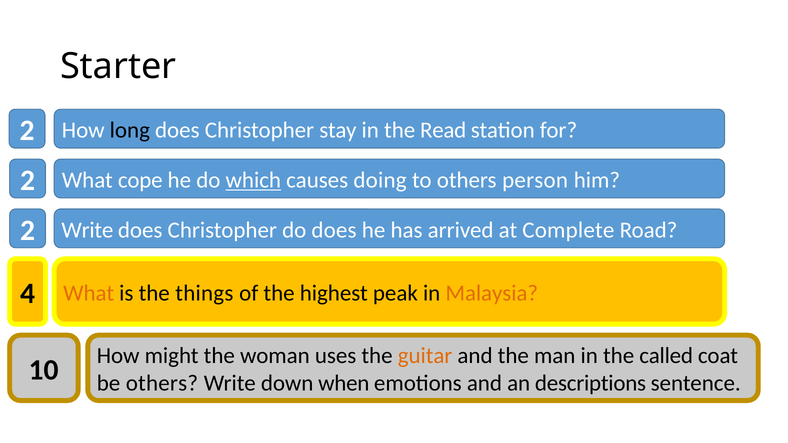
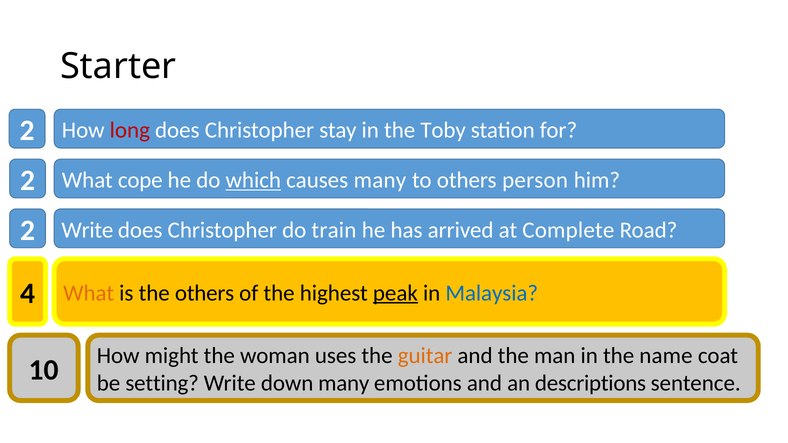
long colour: black -> red
Read: Read -> Toby
causes doing: doing -> many
do does: does -> train
the things: things -> others
peak underline: none -> present
Malaysia colour: orange -> blue
called: called -> name
be others: others -> setting
down when: when -> many
